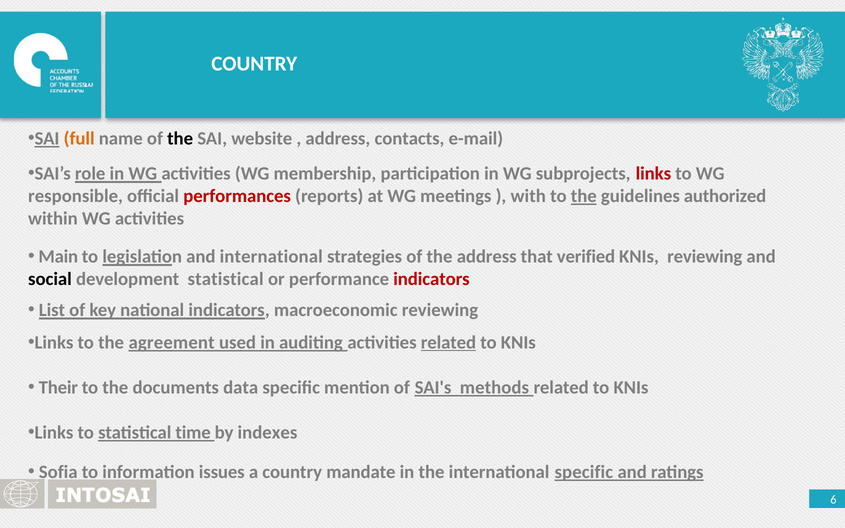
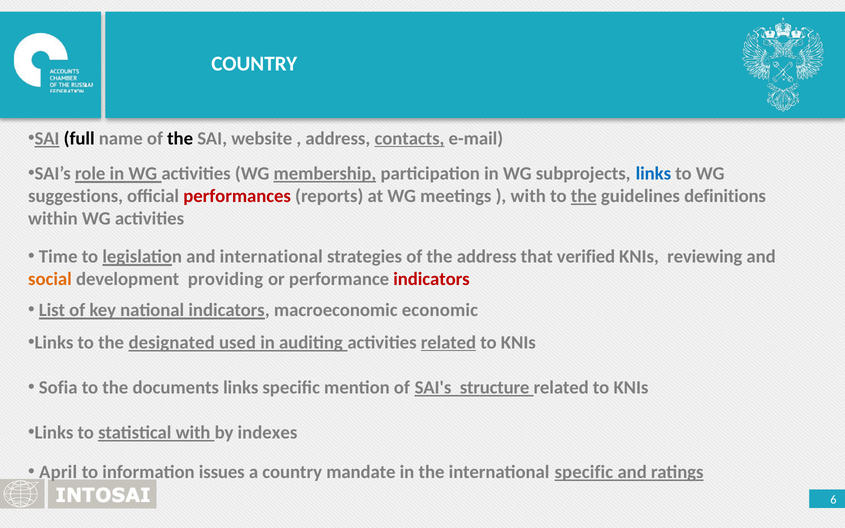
full colour: orange -> black
contacts underline: none -> present
membership underline: none -> present
links at (653, 174) colour: red -> blue
responsible: responsible -> suggestions
authorized: authorized -> definitions
Main: Main -> Time
social colour: black -> orange
development statistical: statistical -> providing
macroeconomic reviewing: reviewing -> economic
agreement: agreement -> designated
Their: Their -> Sofia
documents data: data -> links
methods: methods -> structure
statistical time: time -> with
Sofia: Sofia -> April
